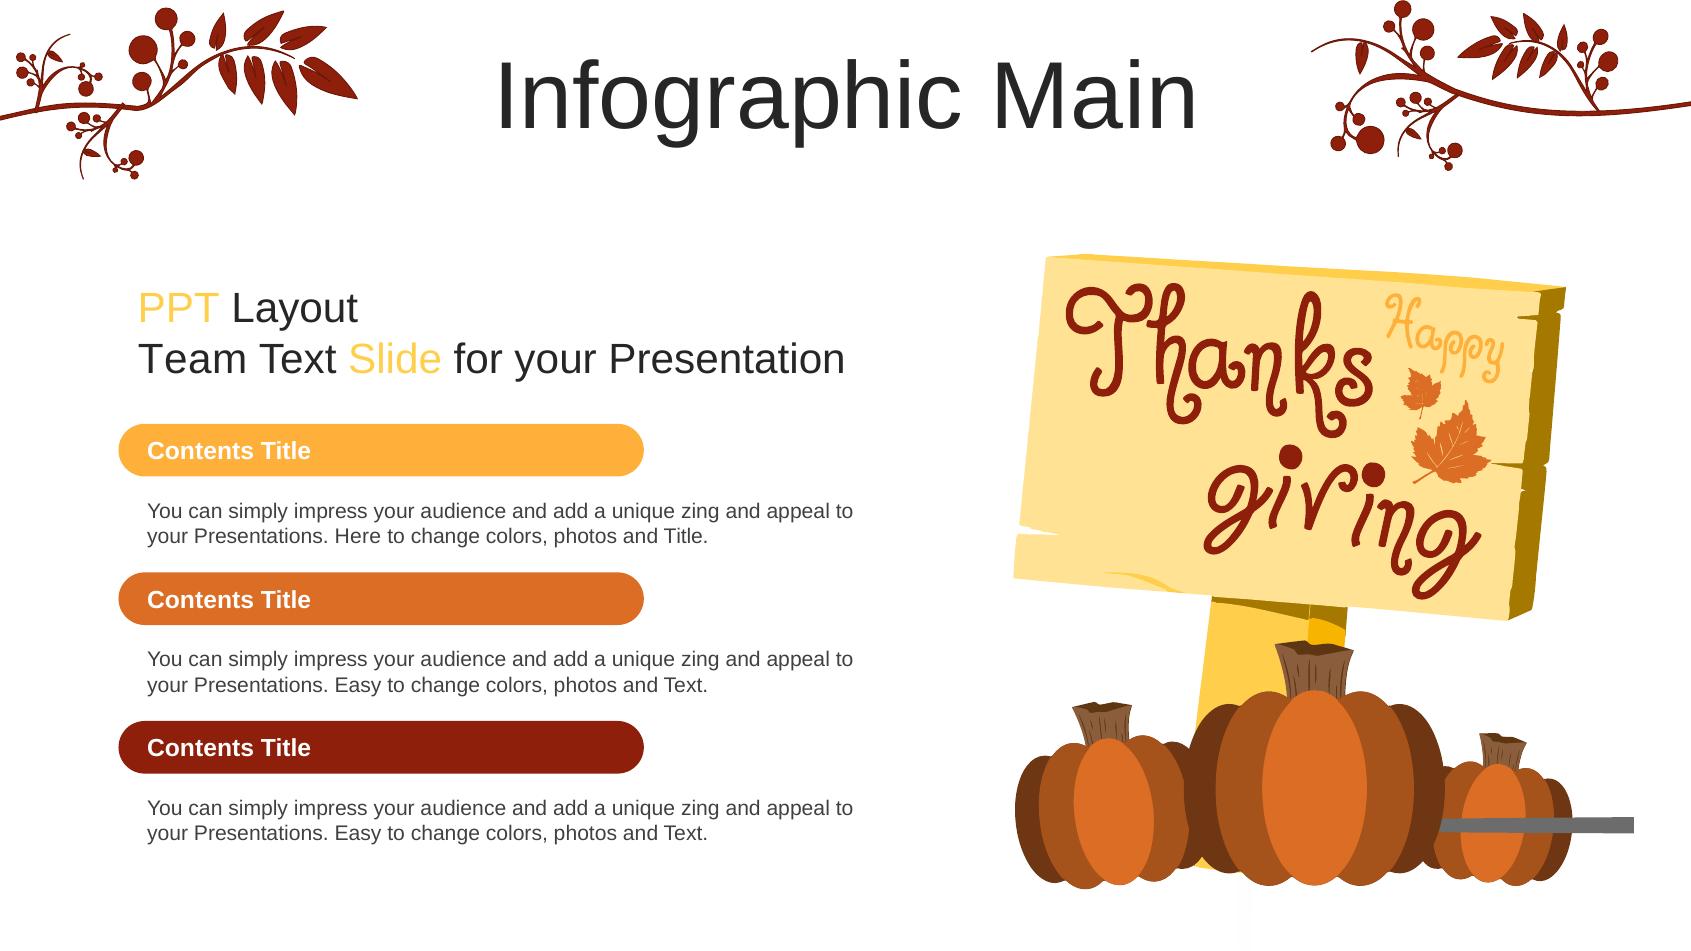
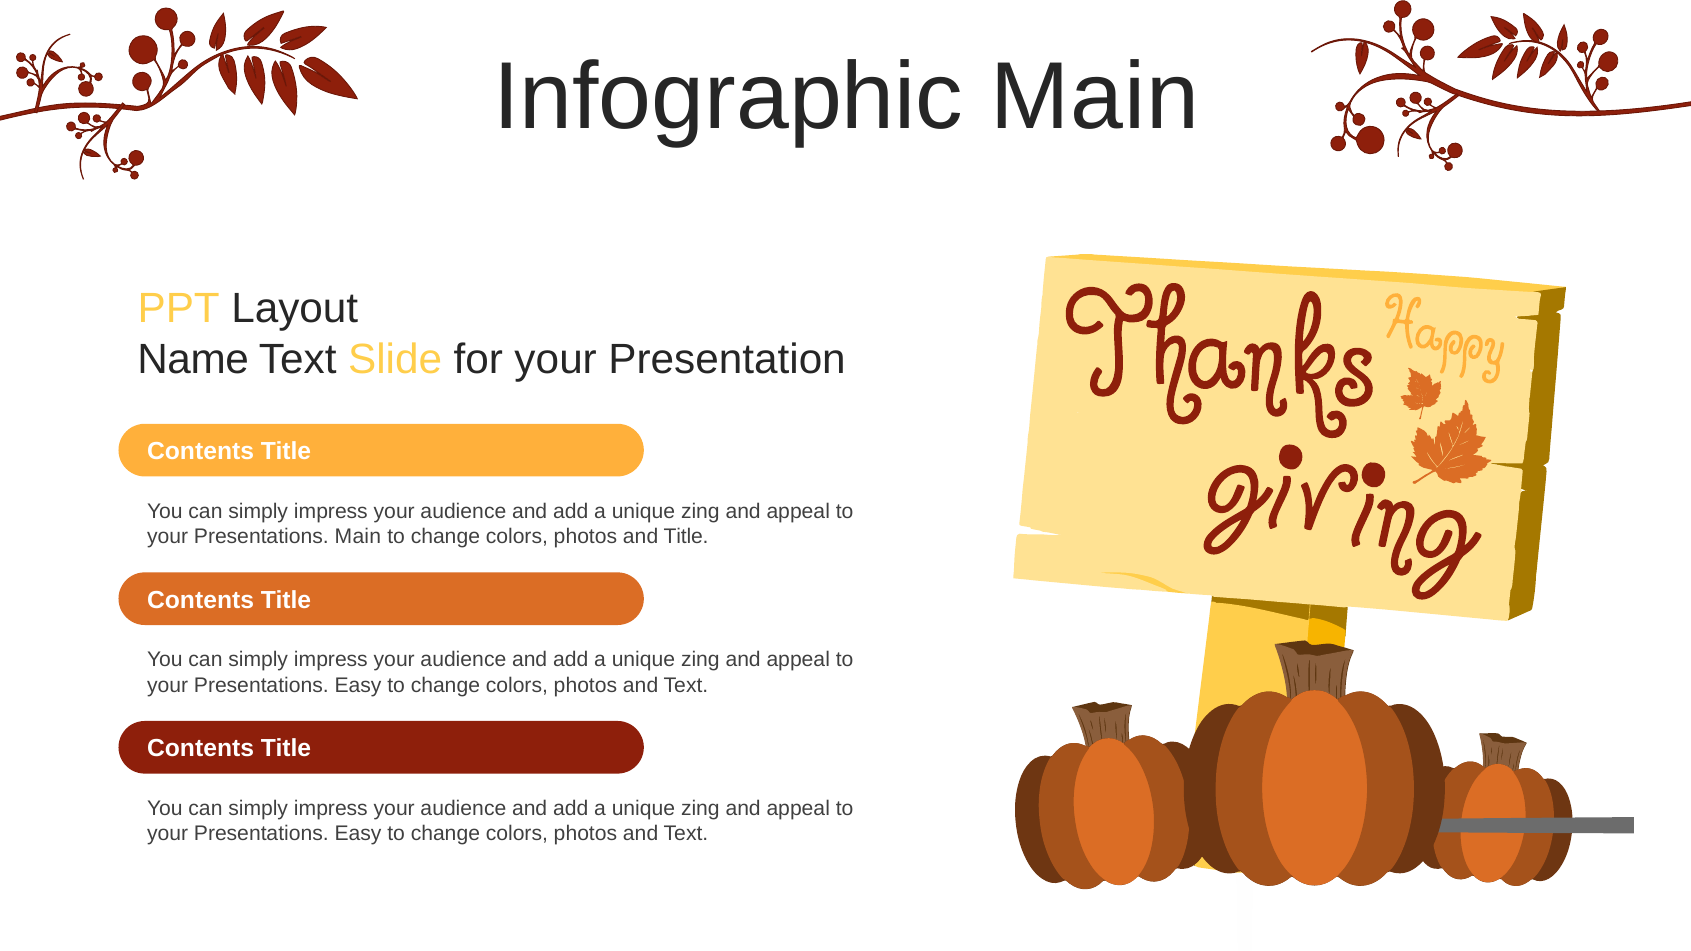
Team: Team -> Name
Presentations Here: Here -> Main
